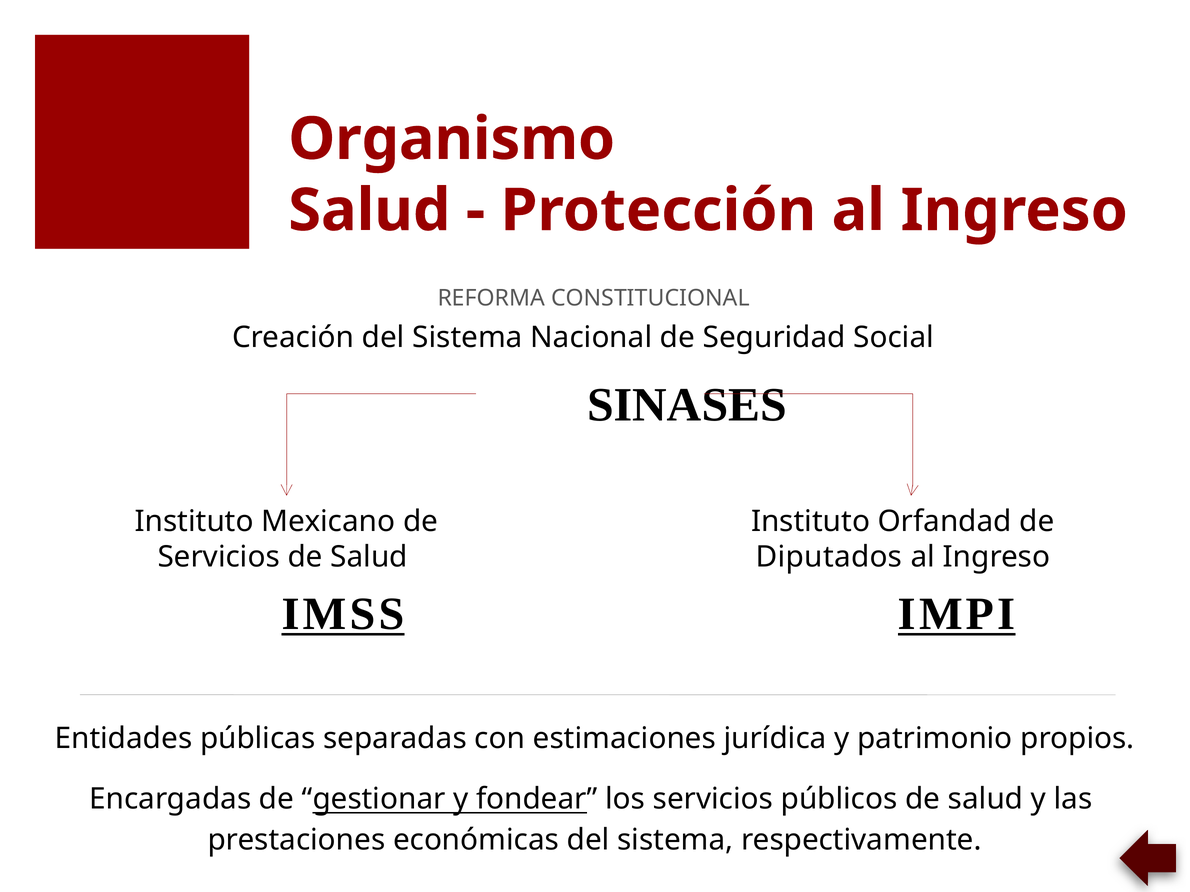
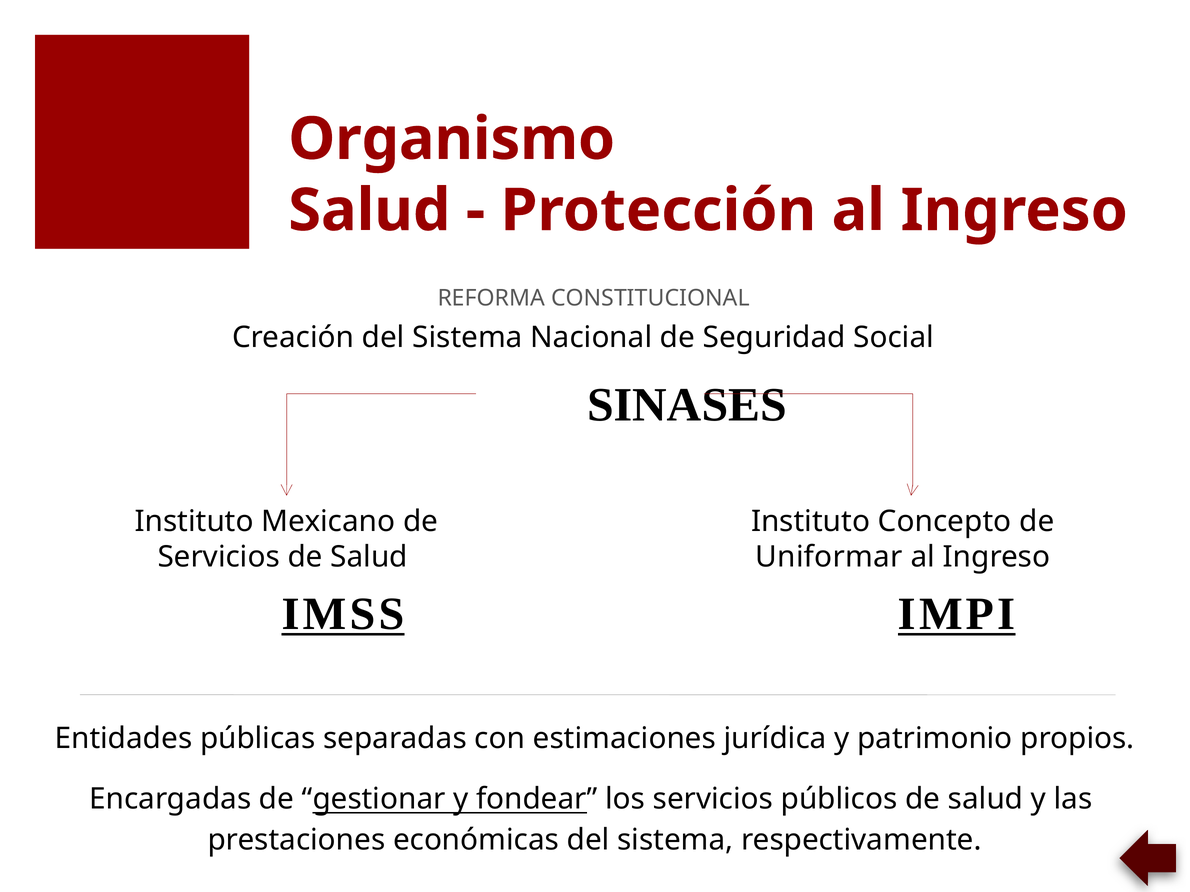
Orfandad: Orfandad -> Concepto
Diputados: Diputados -> Uniformar
